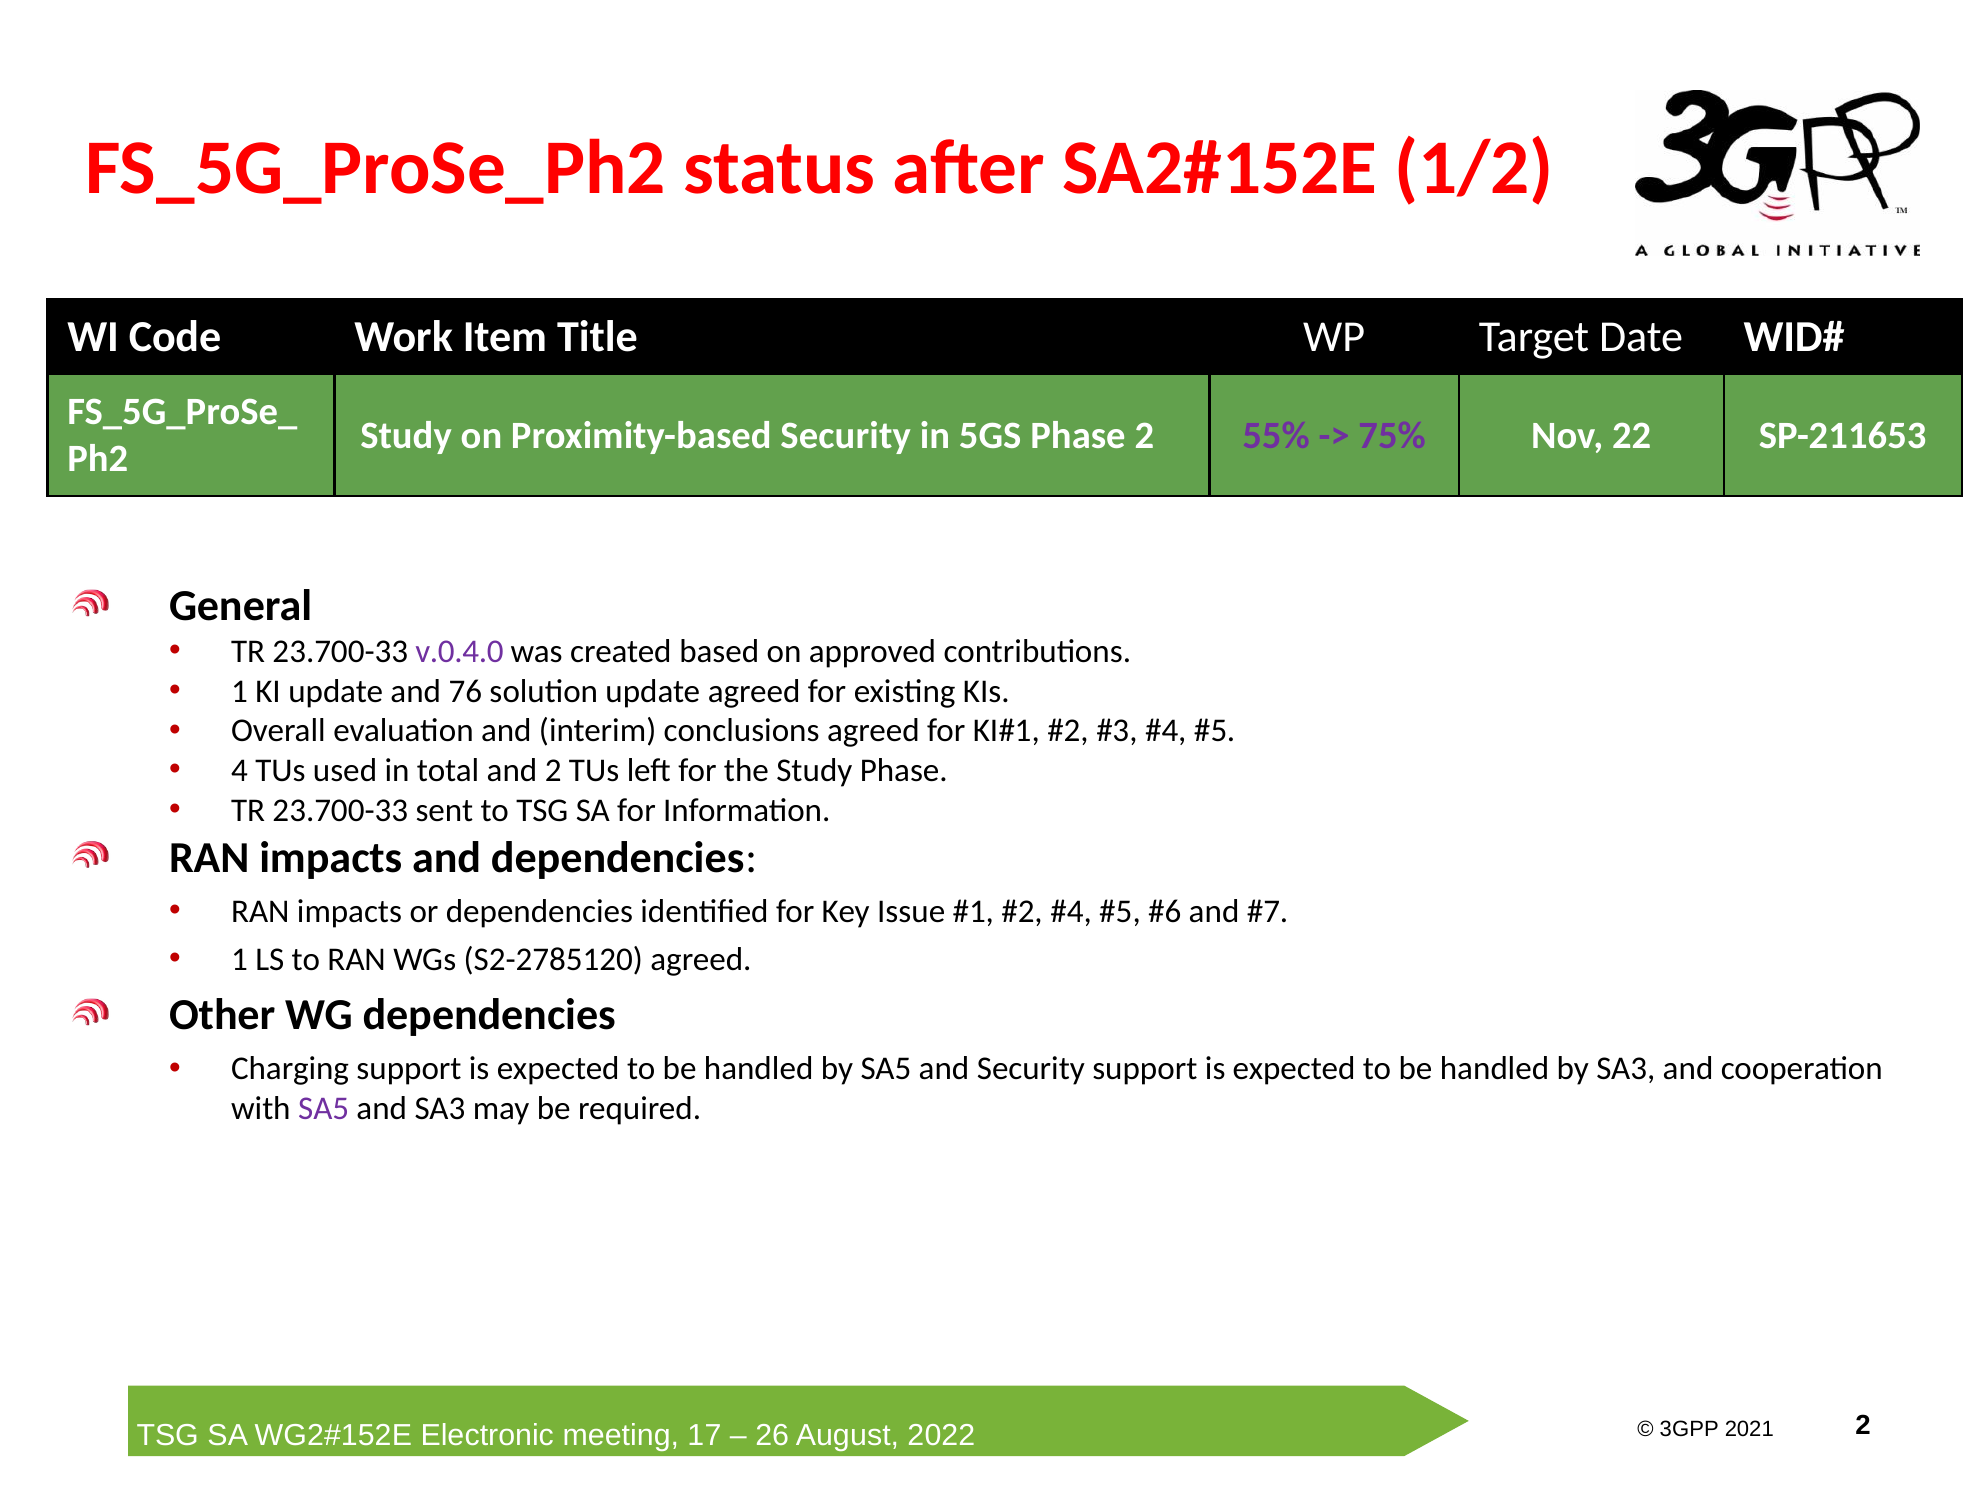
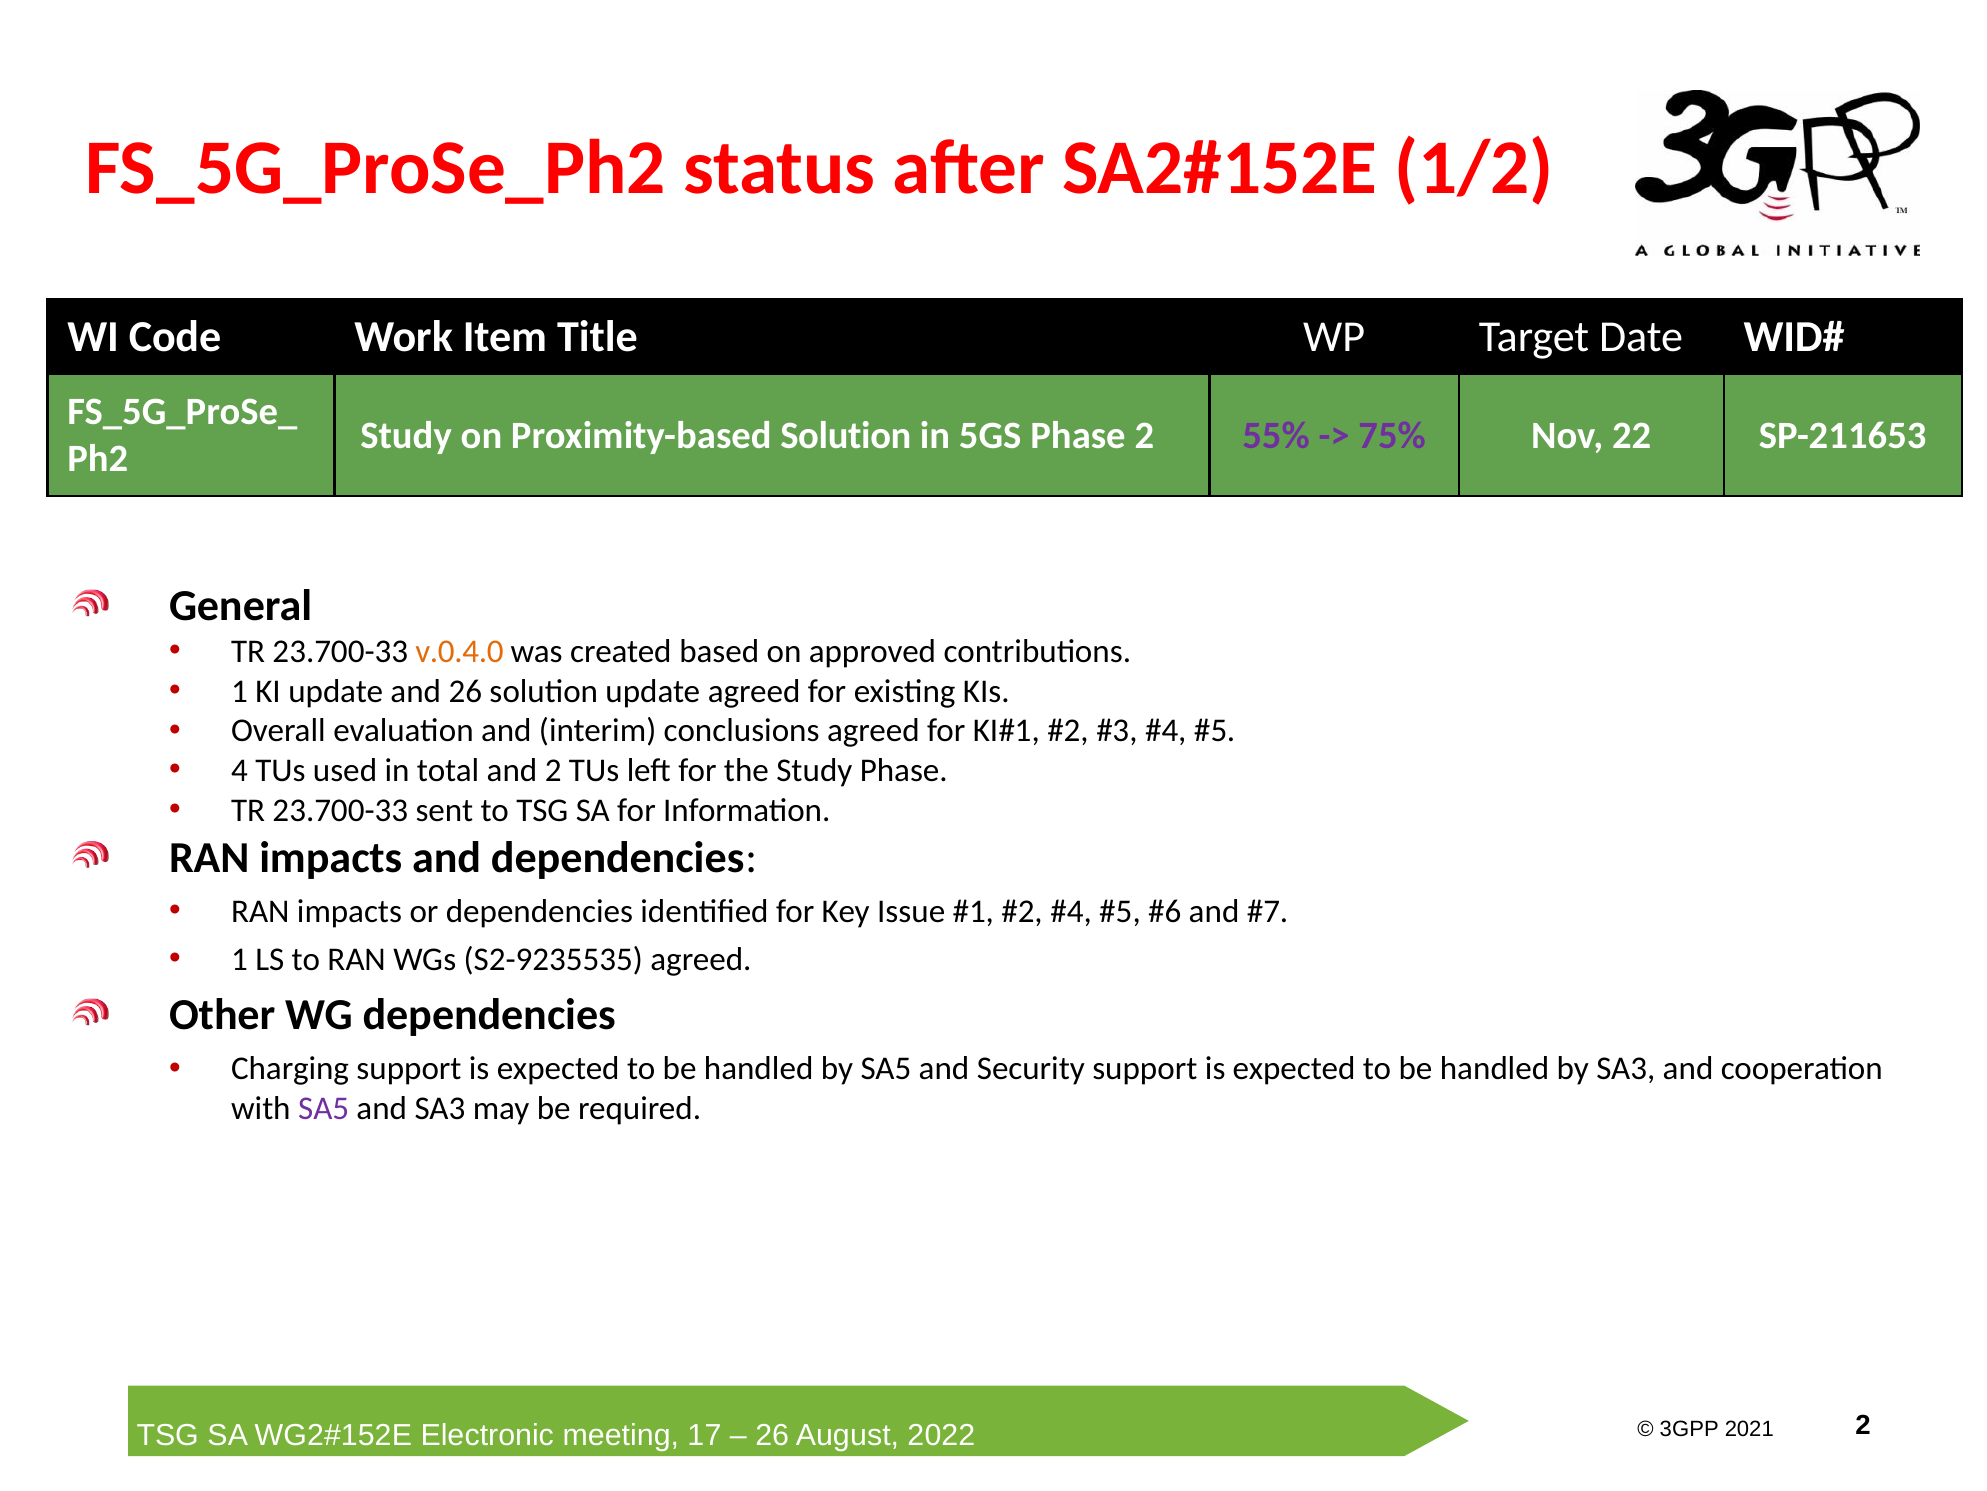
Proximity-based Security: Security -> Solution
v.0.4.0 colour: purple -> orange
and 76: 76 -> 26
S2-2785120: S2-2785120 -> S2-9235535
